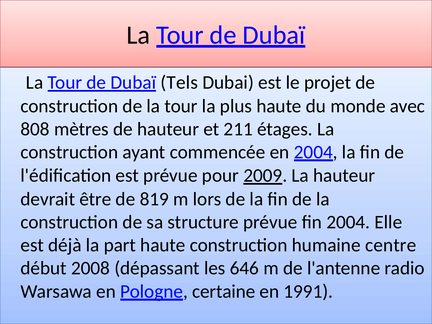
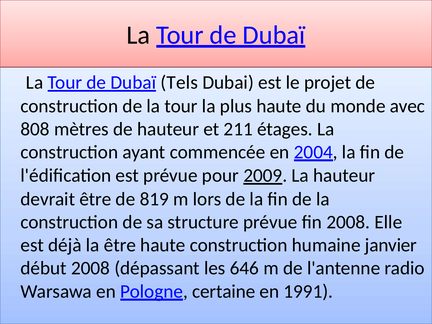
fin 2004: 2004 -> 2008
la part: part -> être
centre: centre -> janvier
